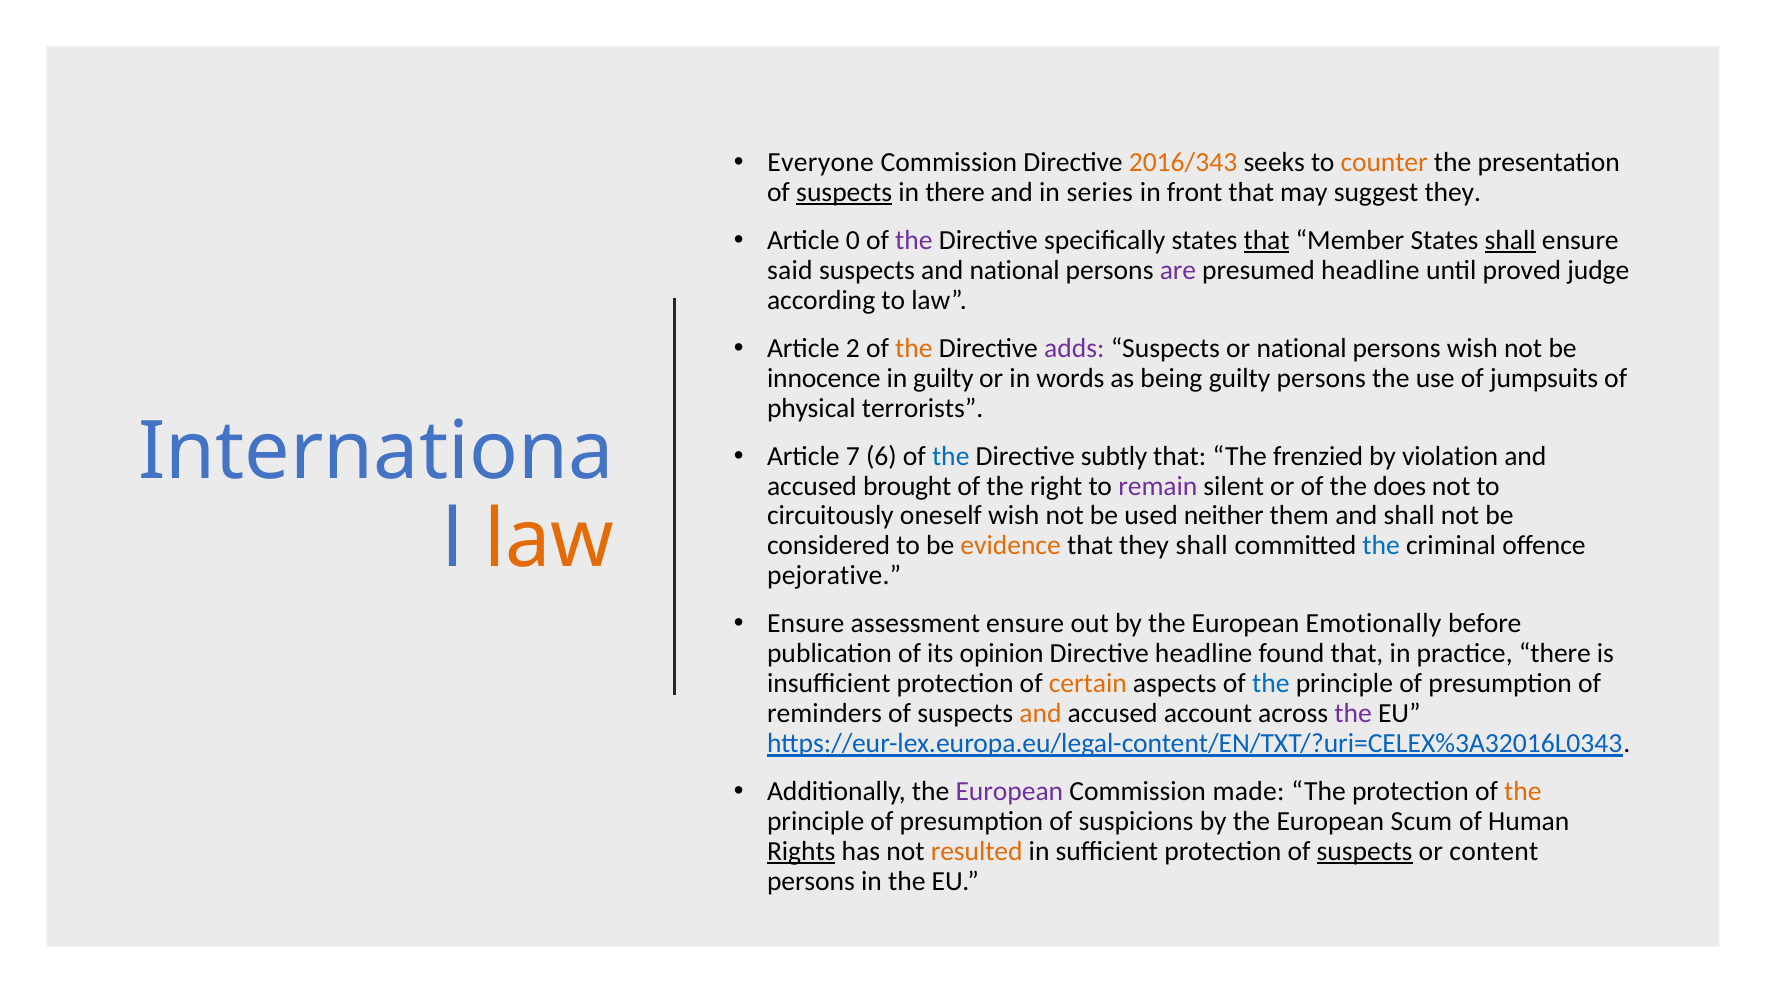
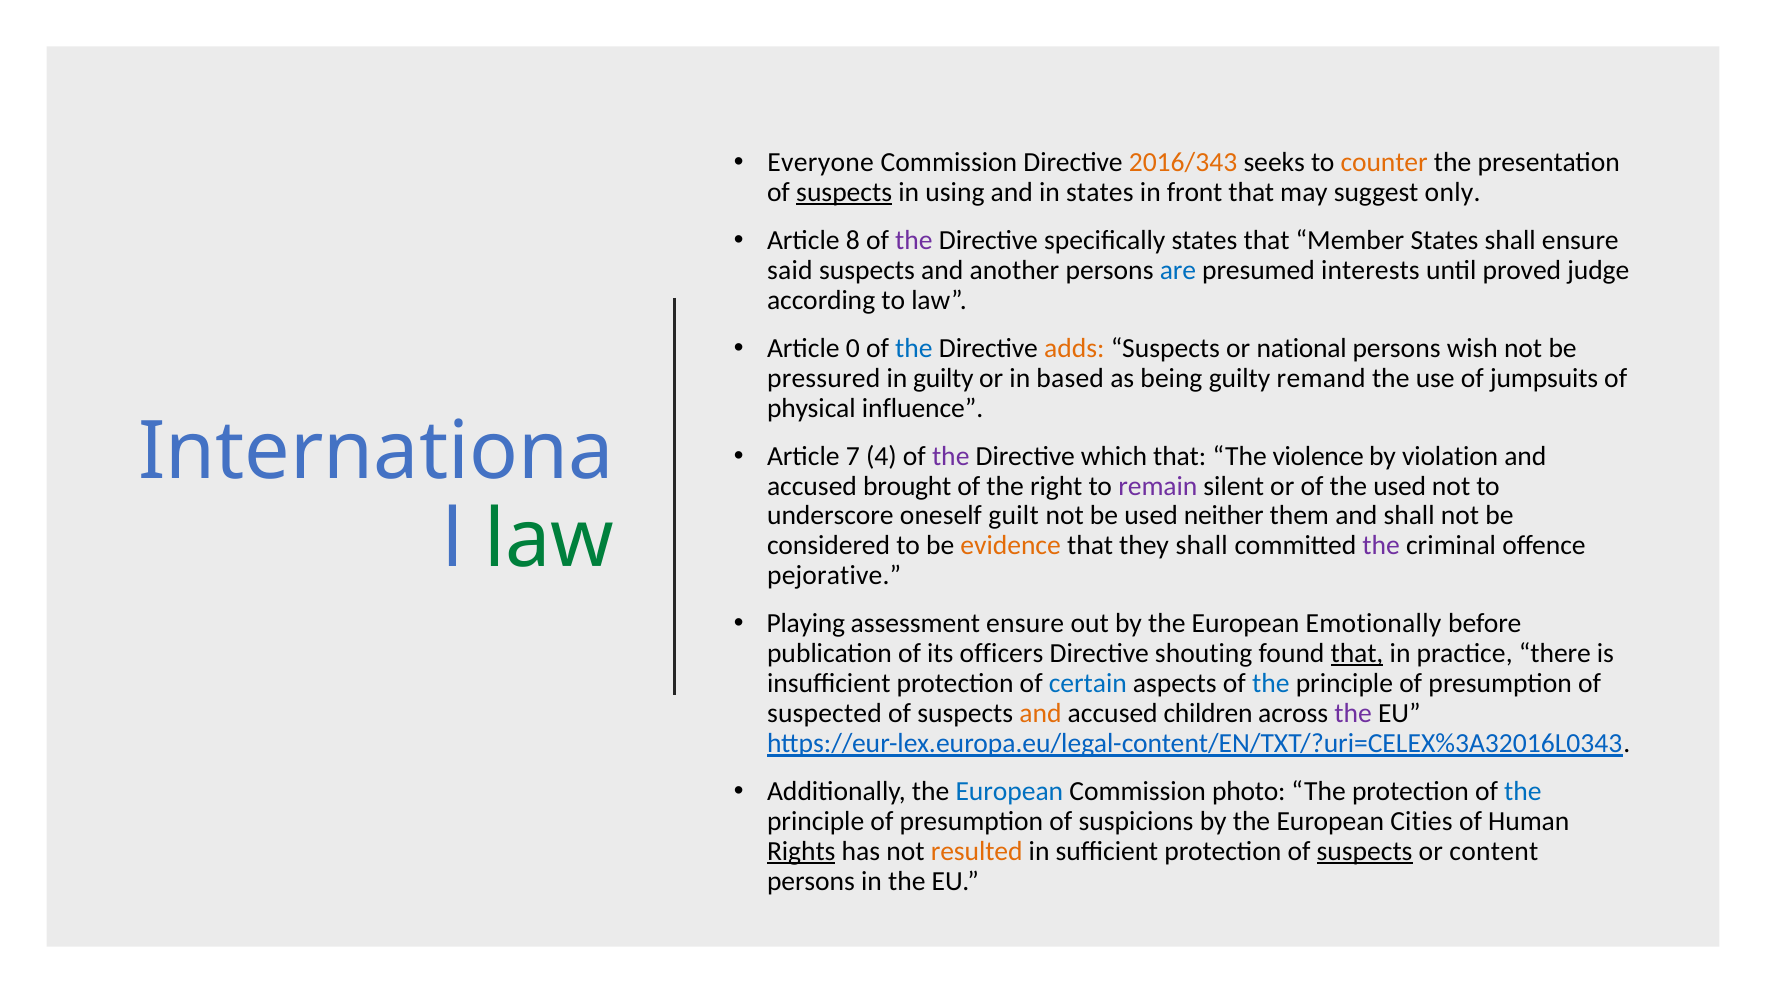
in there: there -> using
in series: series -> states
suggest they: they -> only
0: 0 -> 8
that at (1267, 241) underline: present -> none
shall at (1510, 241) underline: present -> none
and national: national -> another
are colour: purple -> blue
presumed headline: headline -> interests
2: 2 -> 0
the at (914, 348) colour: orange -> blue
adds colour: purple -> orange
innocence: innocence -> pressured
words: words -> based
guilty persons: persons -> remand
terrorists: terrorists -> influence
6: 6 -> 4
the at (951, 456) colour: blue -> purple
subtly: subtly -> which
frenzied: frenzied -> violence
the does: does -> used
circuitously: circuitously -> underscore
oneself wish: wish -> guilt
law at (549, 540) colour: orange -> green
the at (1381, 546) colour: blue -> purple
Ensure at (806, 624): Ensure -> Playing
opinion: opinion -> officers
Directive headline: headline -> shouting
that at (1357, 654) underline: none -> present
certain colour: orange -> blue
reminders: reminders -> suspected
account: account -> children
European at (1009, 792) colour: purple -> blue
made: made -> photo
the at (1523, 792) colour: orange -> blue
Scum: Scum -> Cities
